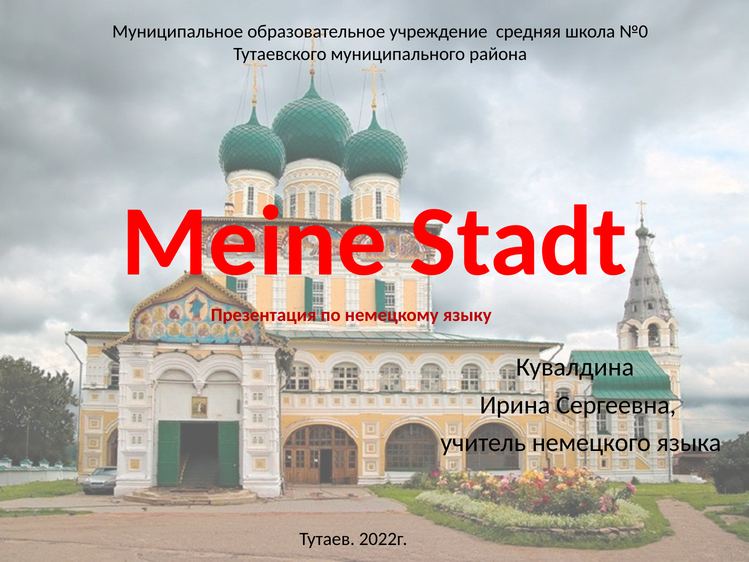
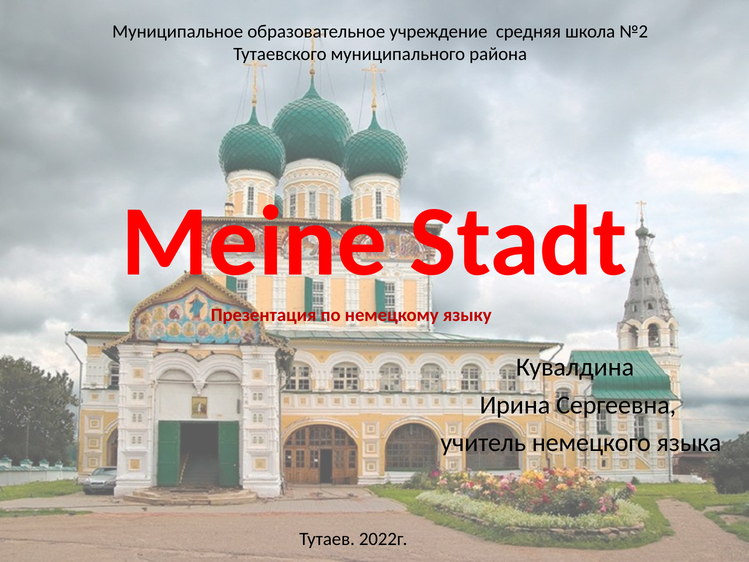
№0: №0 -> №2
